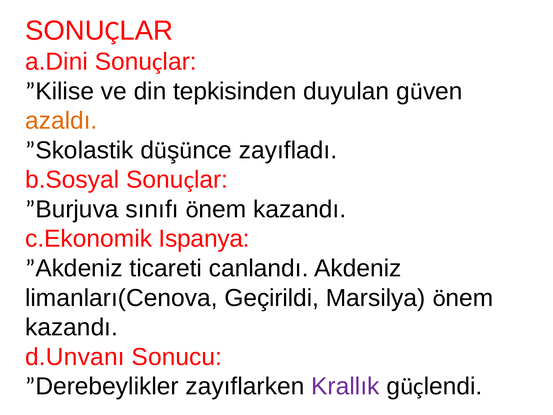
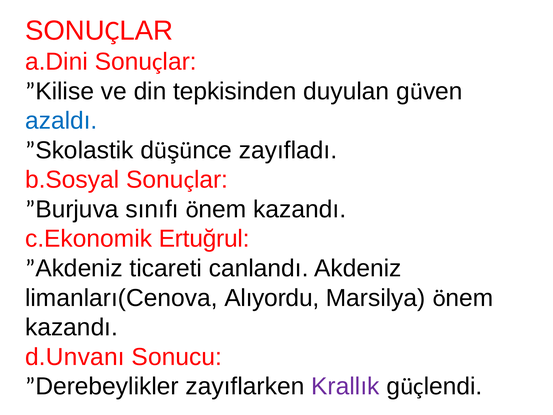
azaldı colour: orange -> blue
Ispanya: Ispanya -> Ertuğrul
Geçirildi: Geçirildi -> Alıyordu
